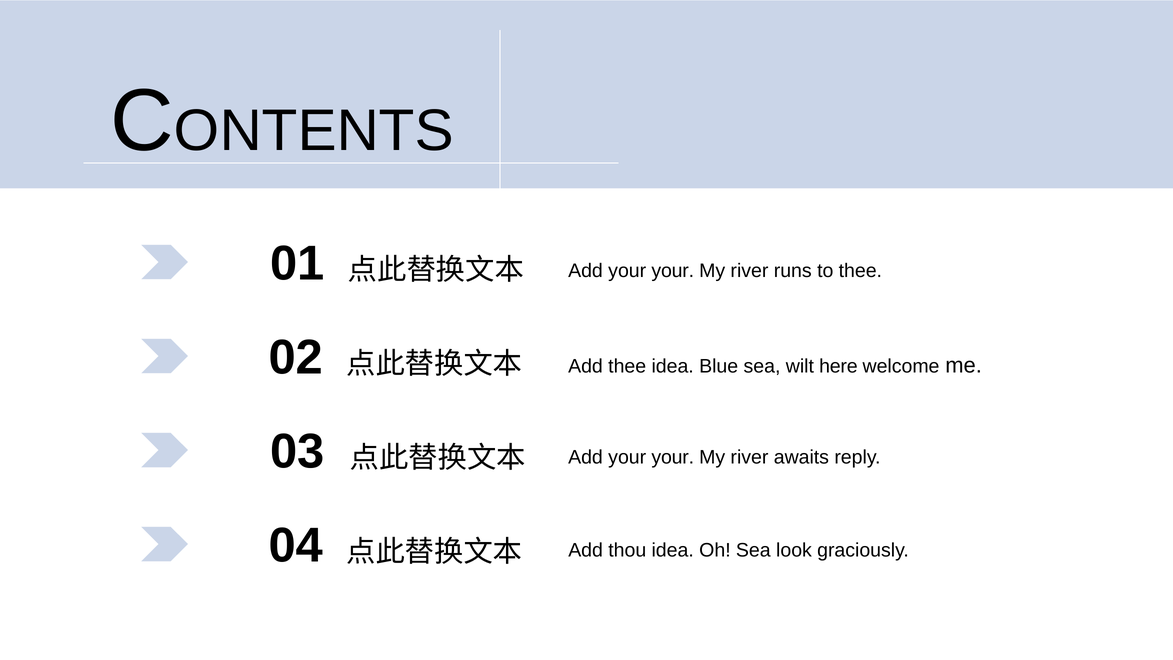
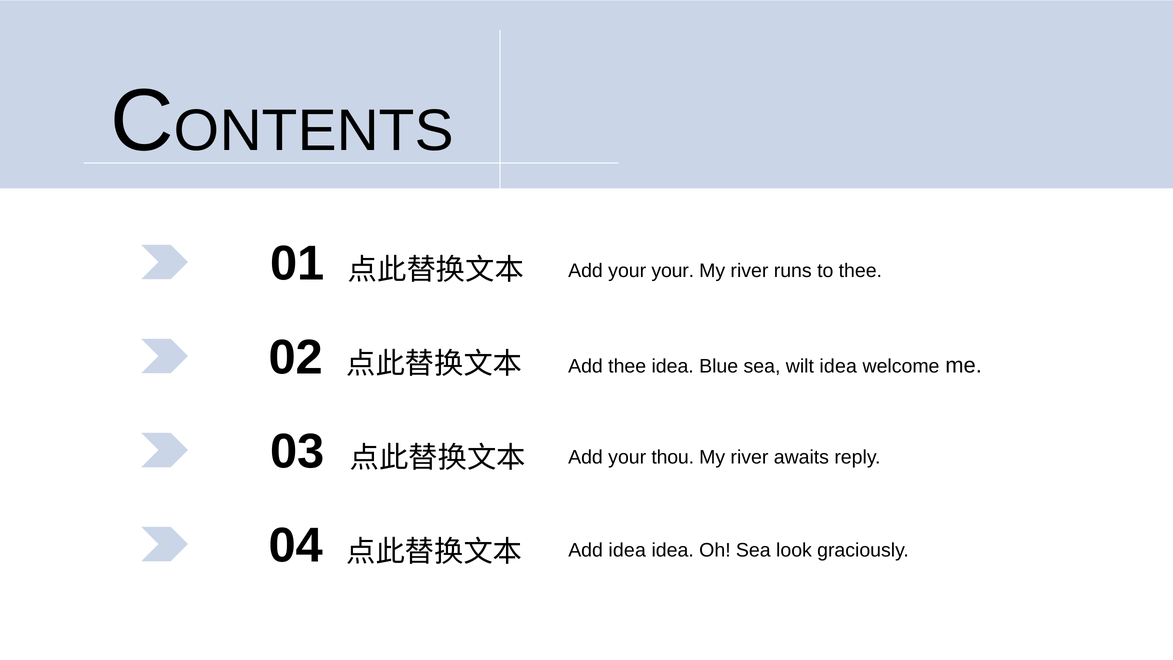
wilt here: here -> idea
your at (673, 457): your -> thou
Add thou: thou -> idea
